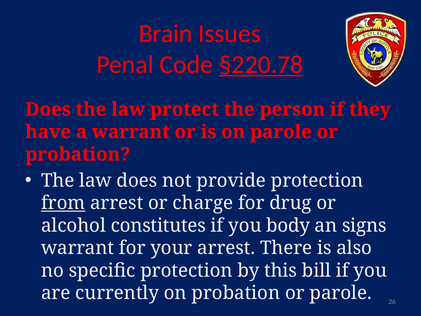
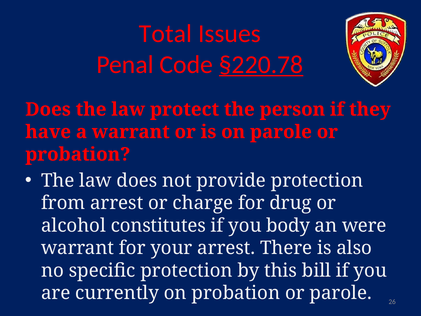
Brain: Brain -> Total
from underline: present -> none
signs: signs -> were
